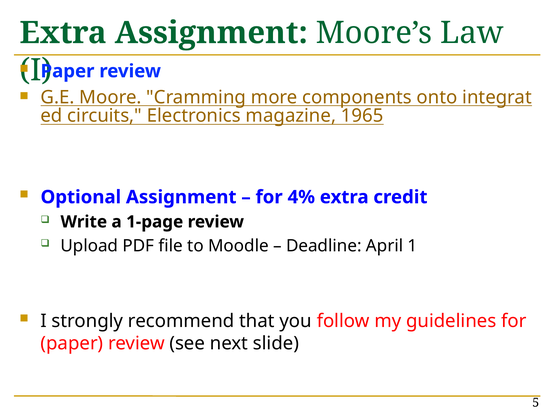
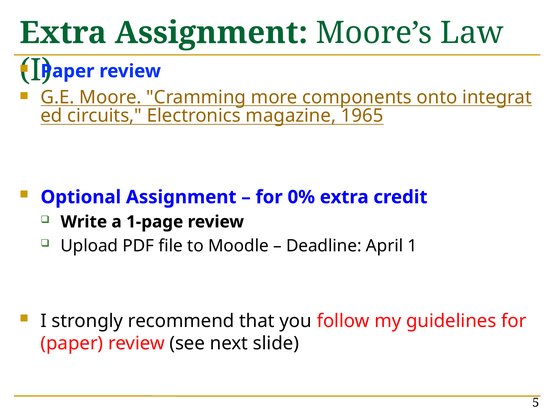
4%: 4% -> 0%
